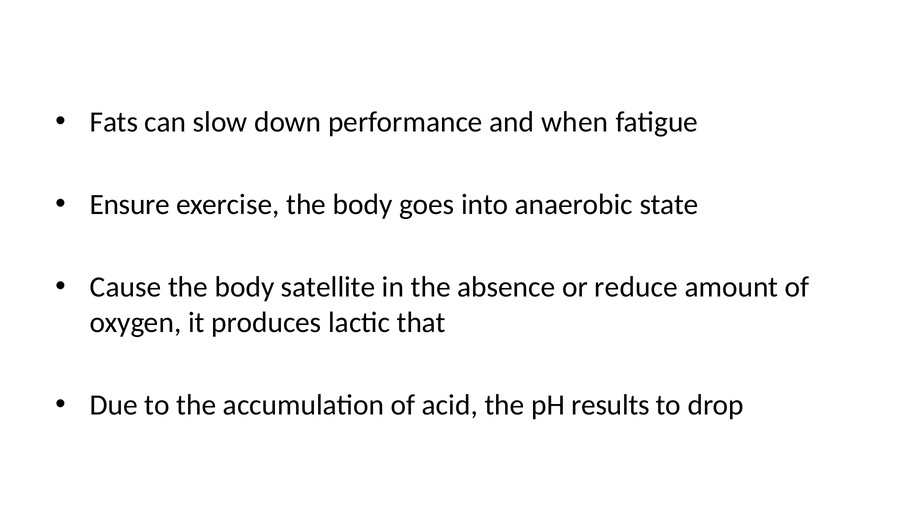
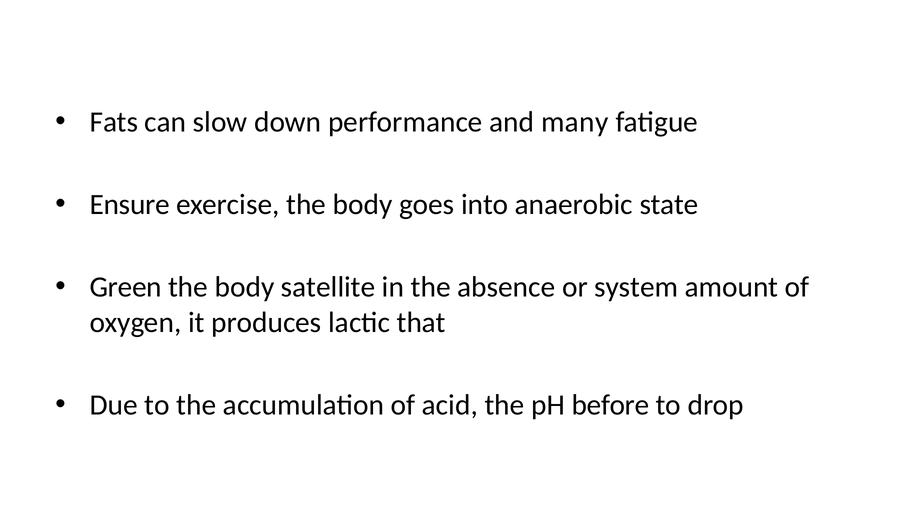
when: when -> many
Cause: Cause -> Green
reduce: reduce -> system
results: results -> before
